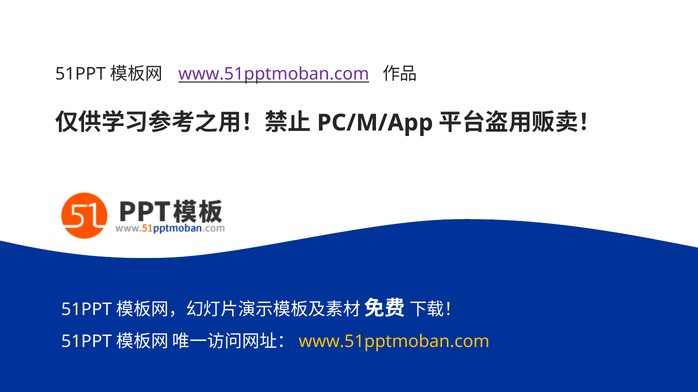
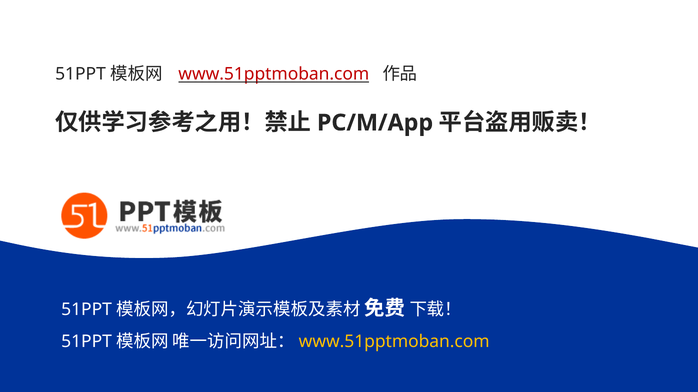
www.51pptmoban.com at (274, 74) colour: purple -> red
